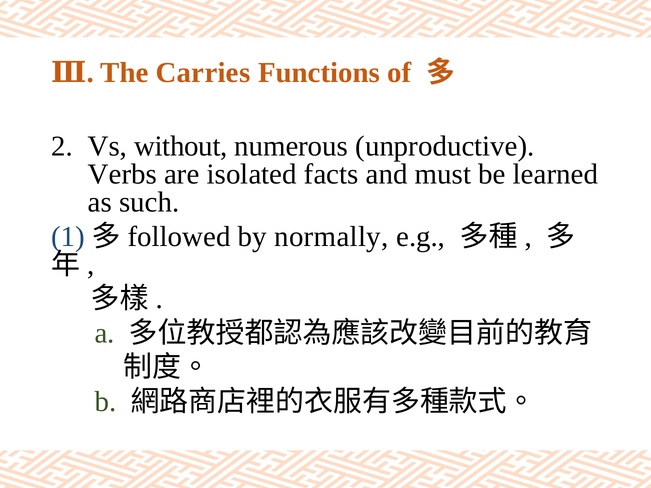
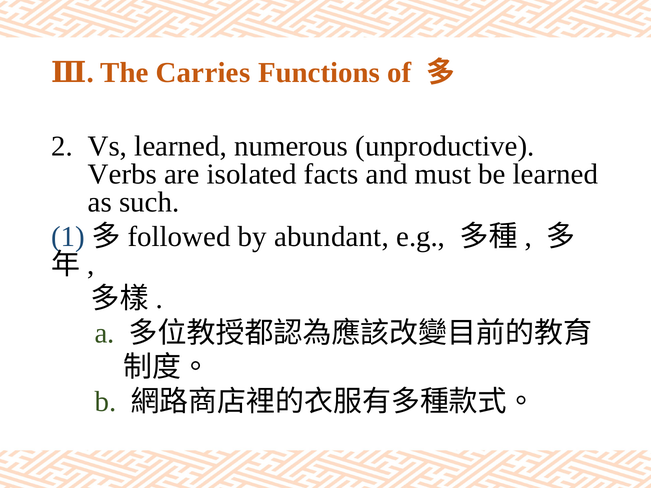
Vs without: without -> learned
normally: normally -> abundant
